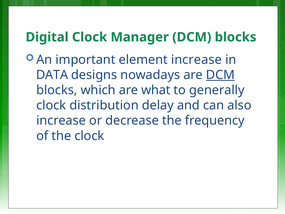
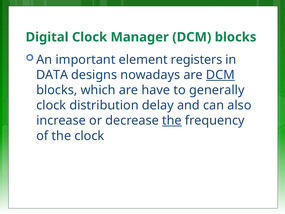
element increase: increase -> registers
what: what -> have
the at (172, 120) underline: none -> present
